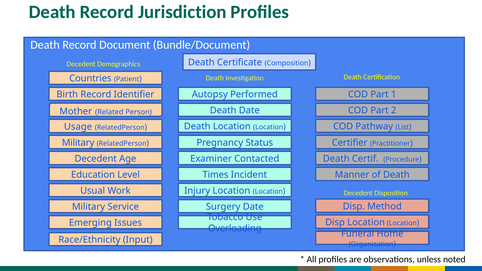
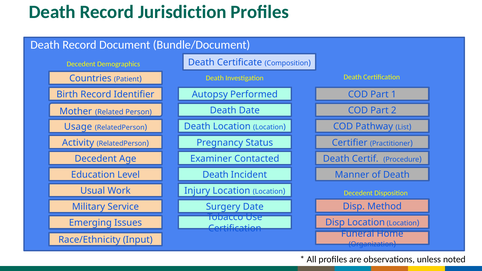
Military at (78, 143): Military -> Activity
Times at (216, 175): Times -> Death
Overloading at (235, 229): Overloading -> Certification
